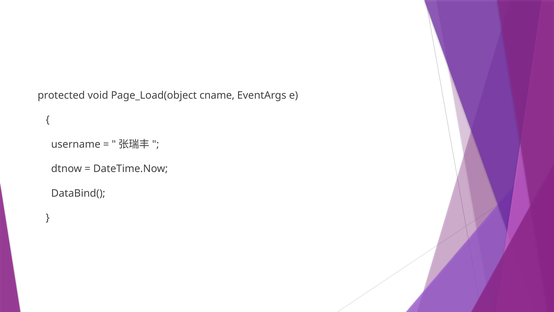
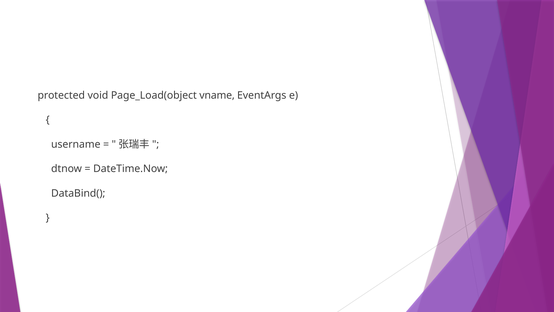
cname: cname -> vname
